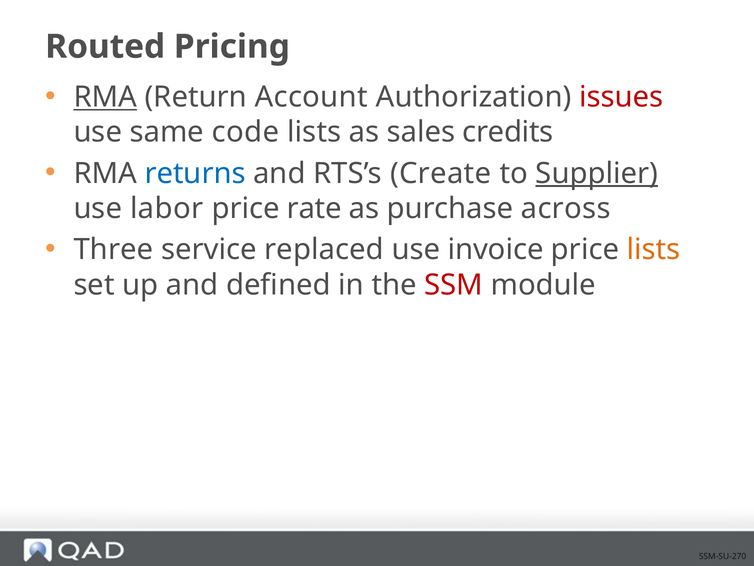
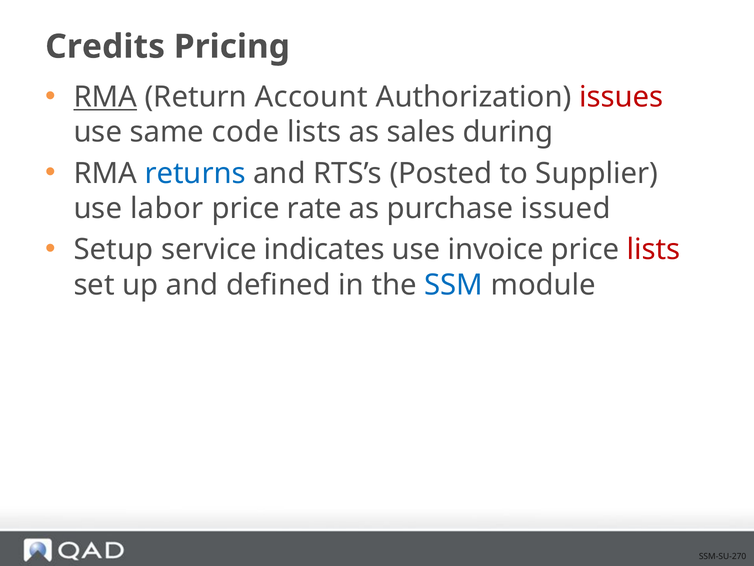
Routed: Routed -> Credits
credits: credits -> during
Create: Create -> Posted
Supplier underline: present -> none
across: across -> issued
Three: Three -> Setup
replaced: replaced -> indicates
lists at (654, 250) colour: orange -> red
SSM colour: red -> blue
